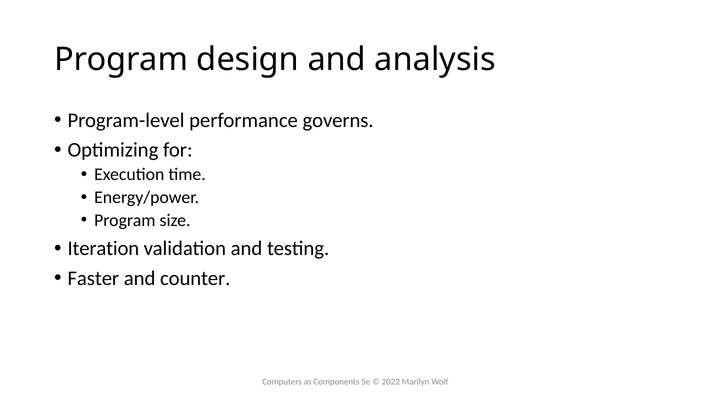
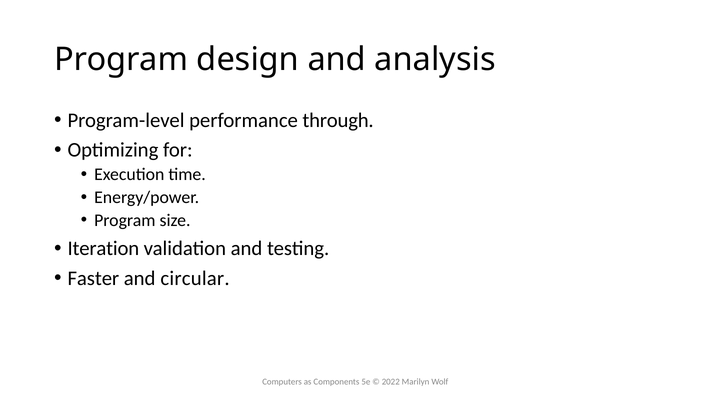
governs: governs -> through
counter: counter -> circular
